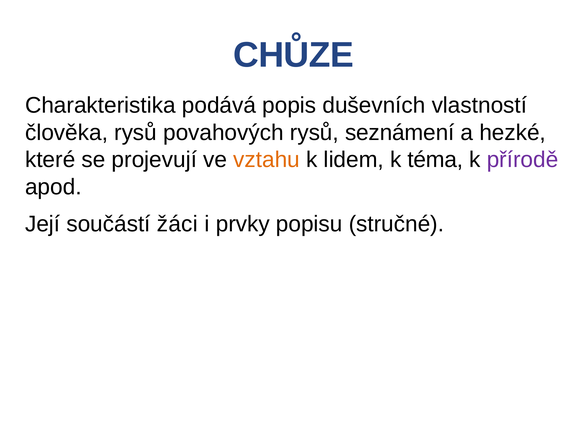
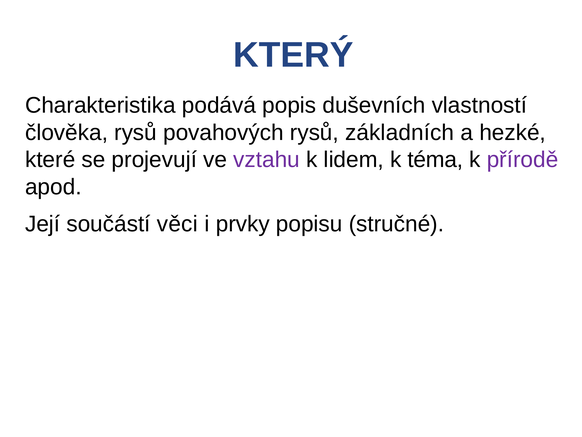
CHŮZE: CHŮZE -> KTERÝ
seznámení: seznámení -> základních
vztahu colour: orange -> purple
žáci: žáci -> věci
